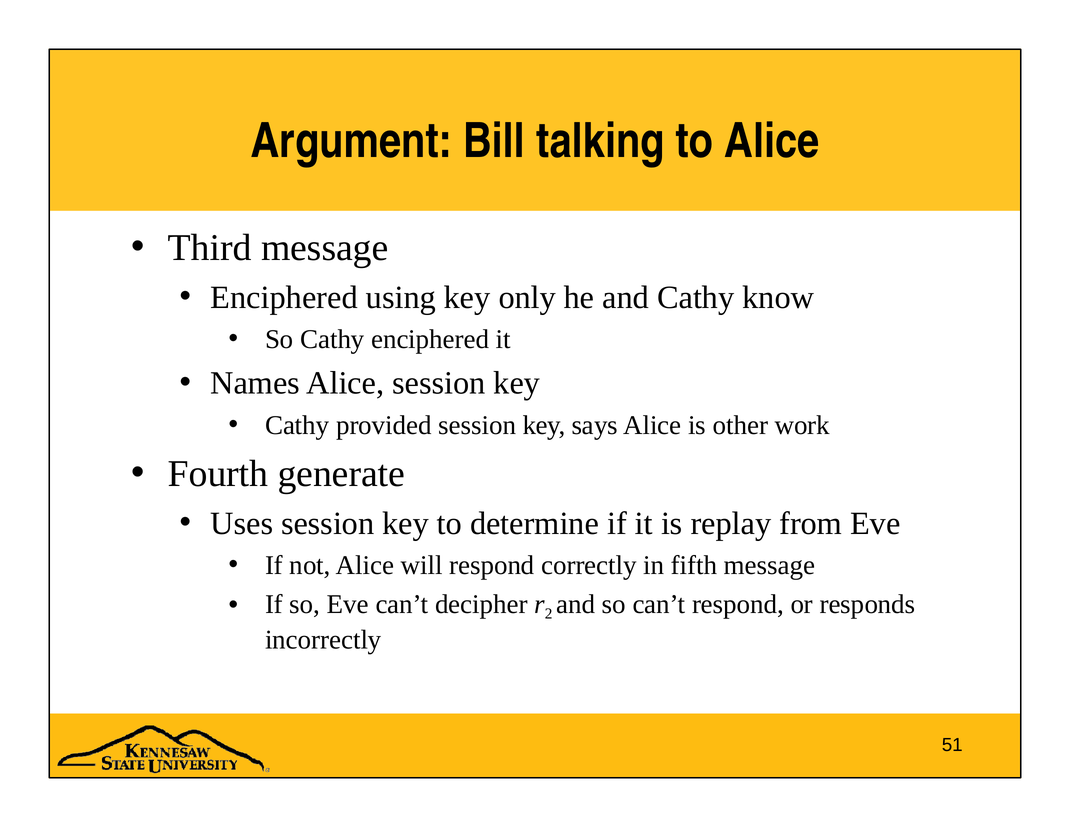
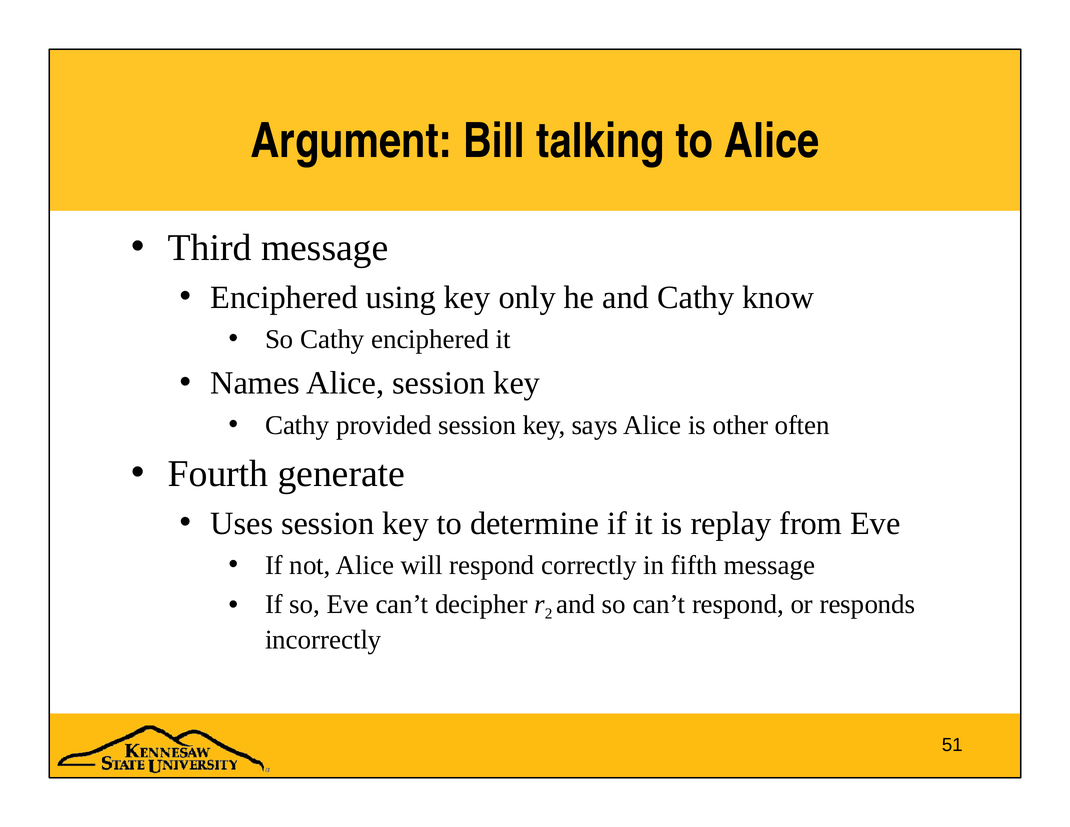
work: work -> often
